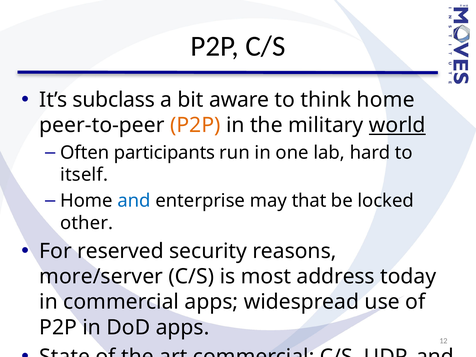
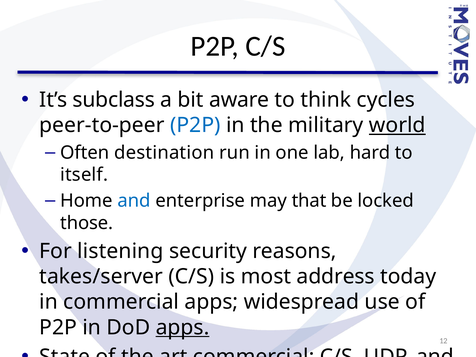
think home: home -> cycles
P2P at (195, 125) colour: orange -> blue
participants: participants -> destination
other: other -> those
reserved: reserved -> listening
more/server: more/server -> takes/server
apps at (183, 327) underline: none -> present
